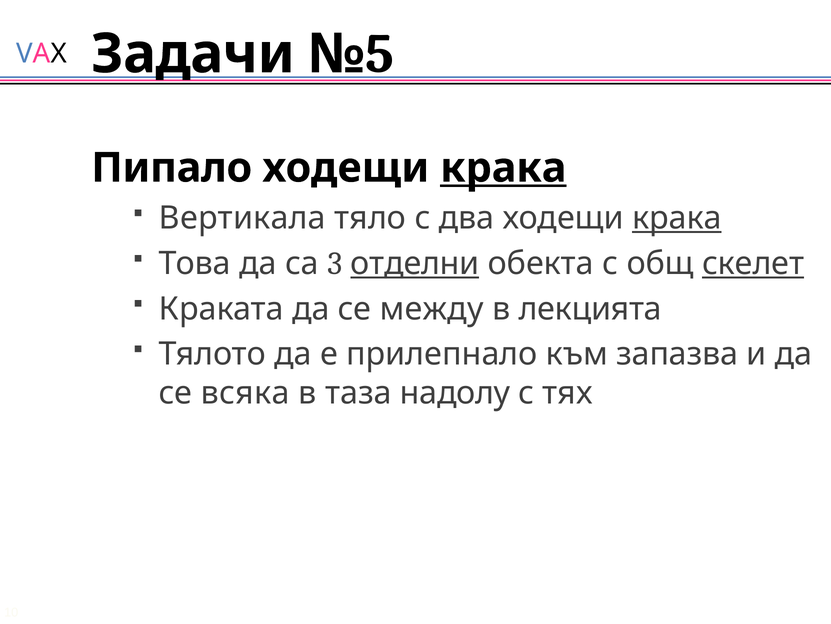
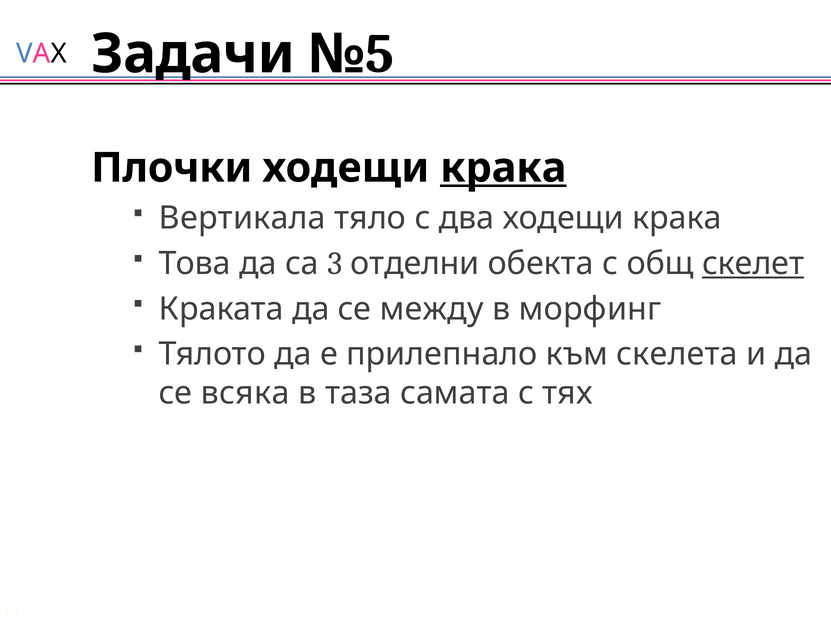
Пипало: Пипало -> Плочки
крака at (677, 218) underline: present -> none
отделни underline: present -> none
лекцията: лекцията -> морфинг
запазва: запазва -> скелета
надолу: надолу -> самата
